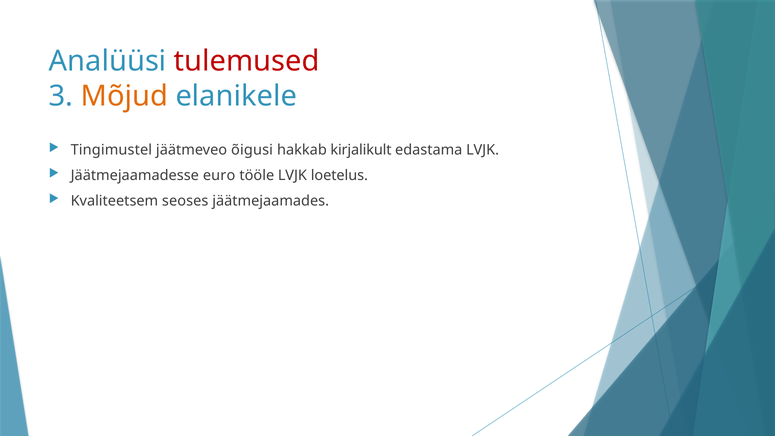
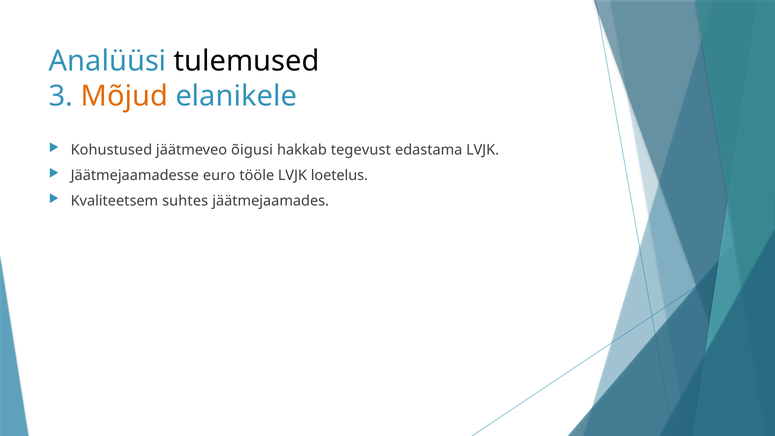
tulemused colour: red -> black
Tingimustel: Tingimustel -> Kohustused
kirjalikult: kirjalikult -> tegevust
seoses: seoses -> suhtes
